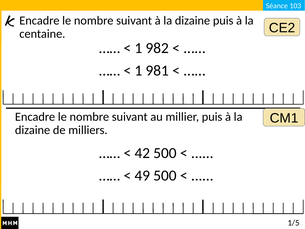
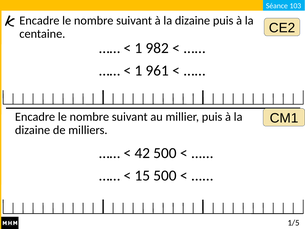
981: 981 -> 961
49: 49 -> 15
